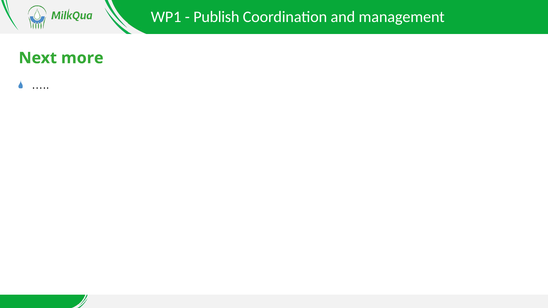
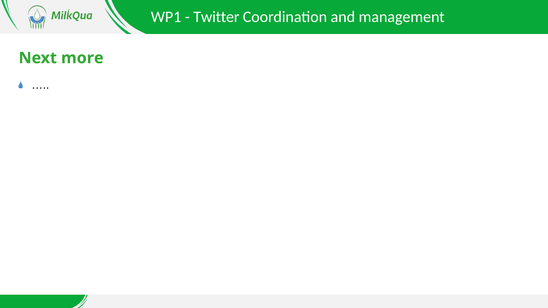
Publish: Publish -> Twitter
